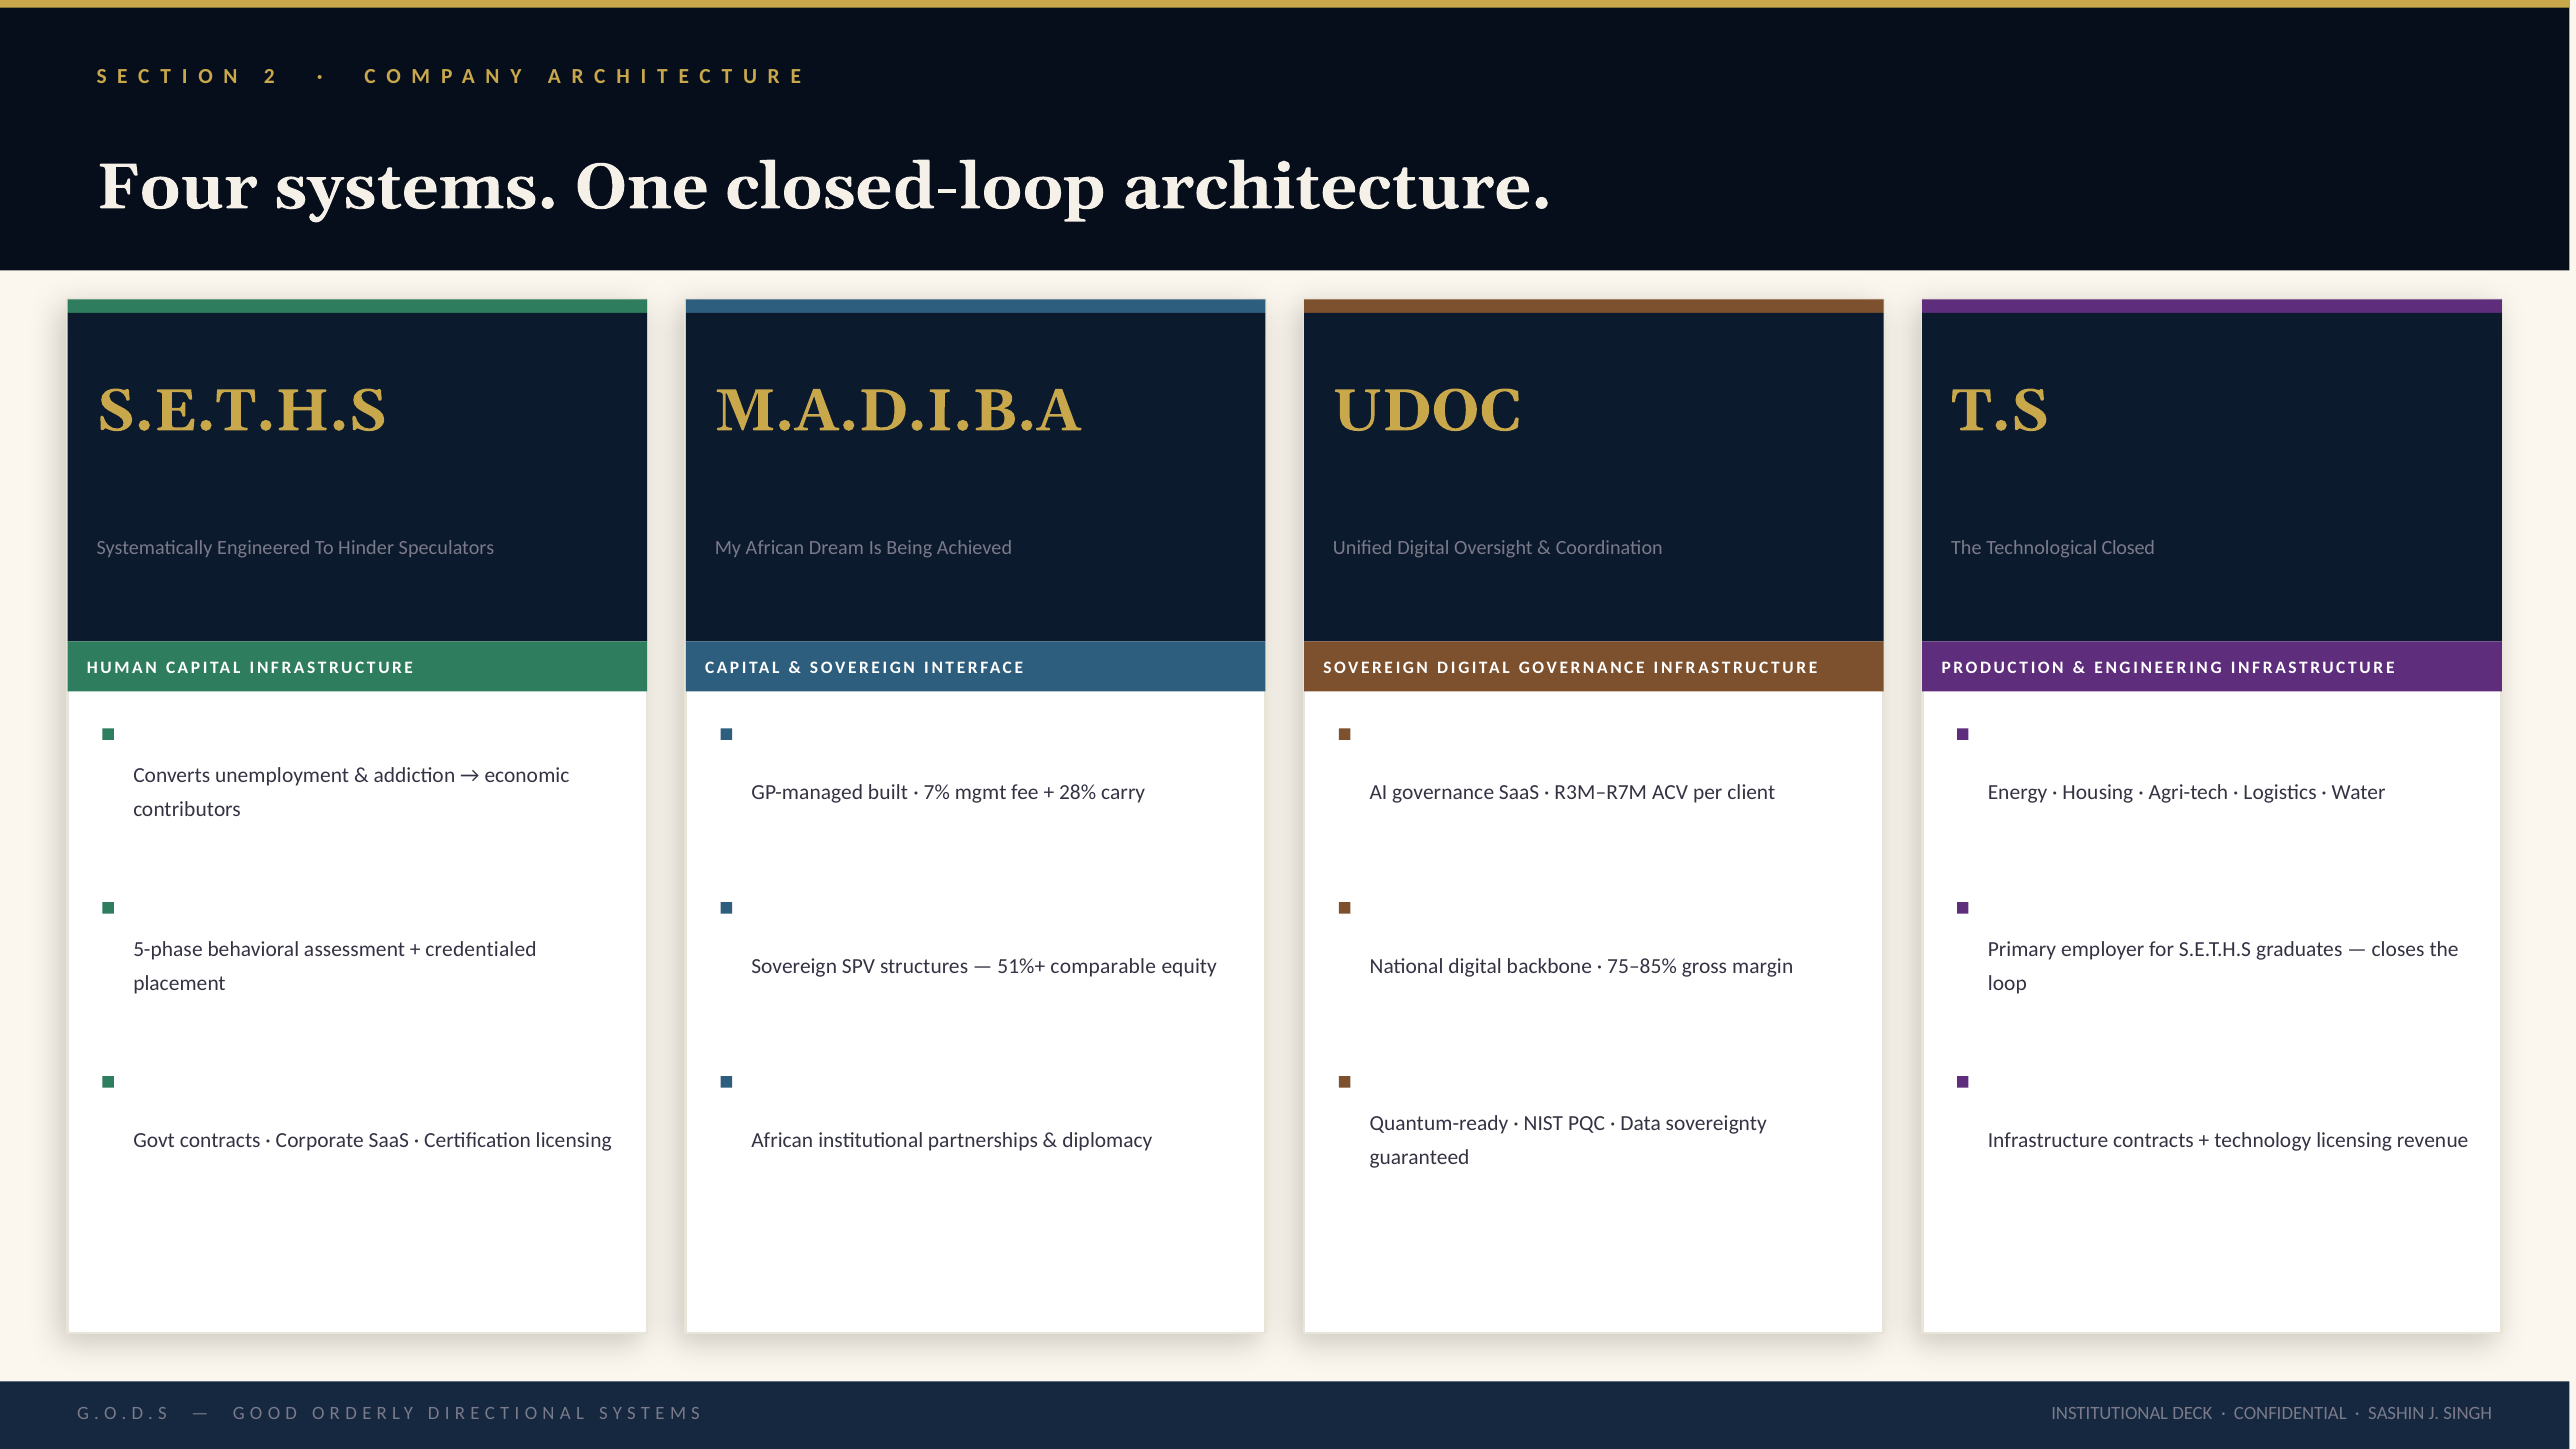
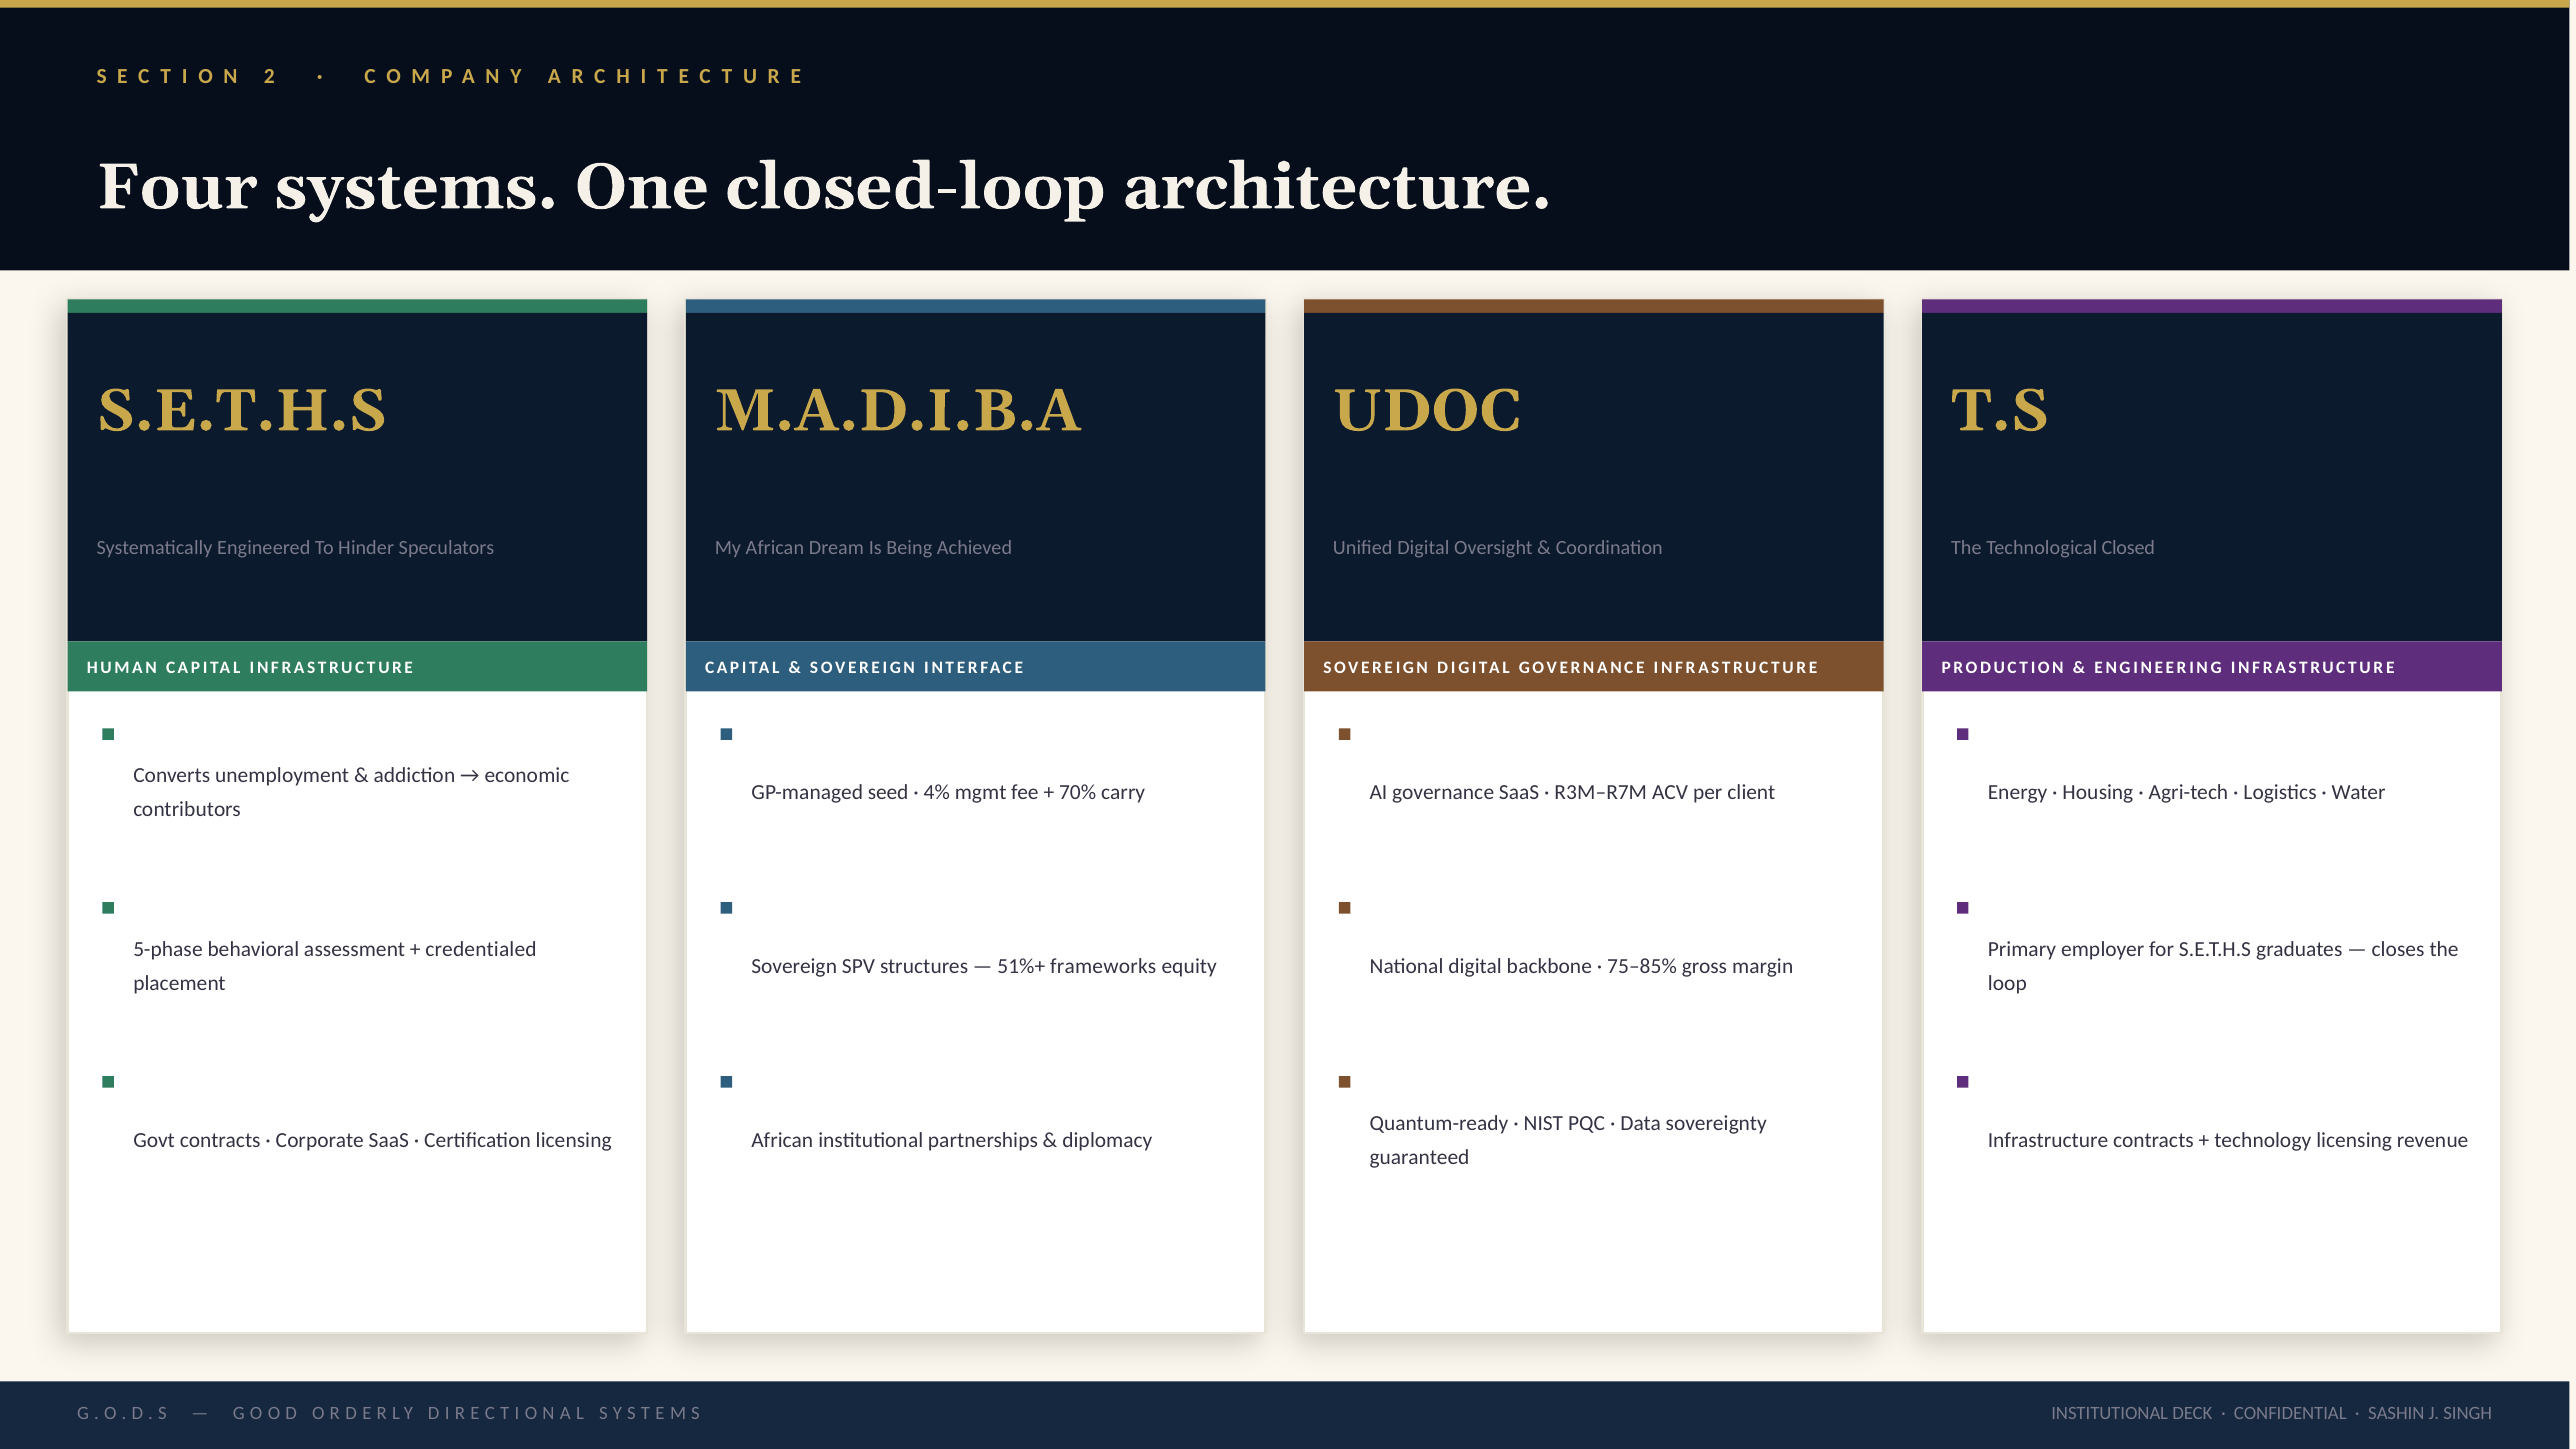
built: built -> seed
7%: 7% -> 4%
28%: 28% -> 70%
comparable: comparable -> frameworks
